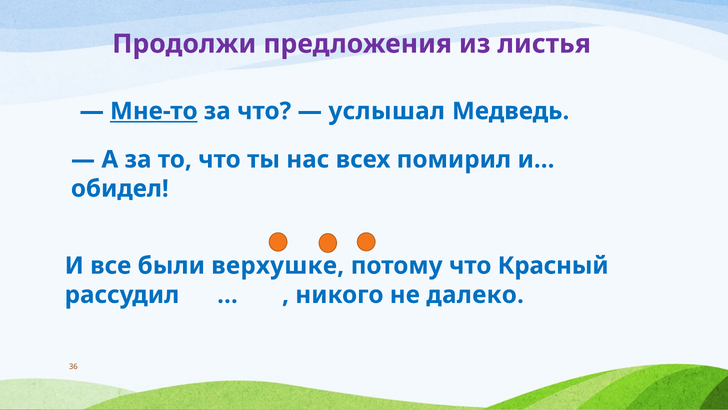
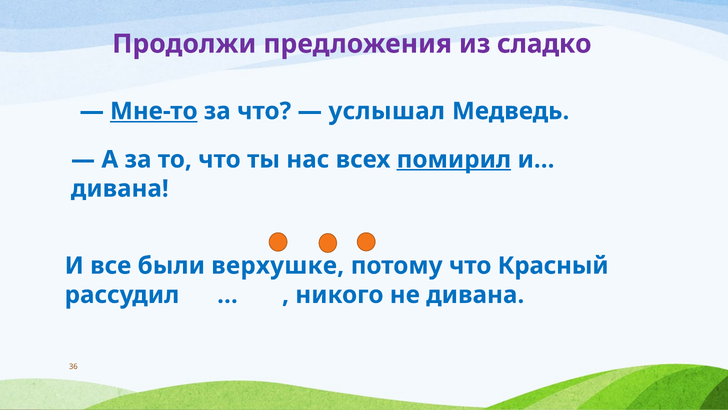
листья: листья -> сладко
помирил underline: none -> present
обидел at (120, 188): обидел -> дивана
не далеко: далеко -> дивана
